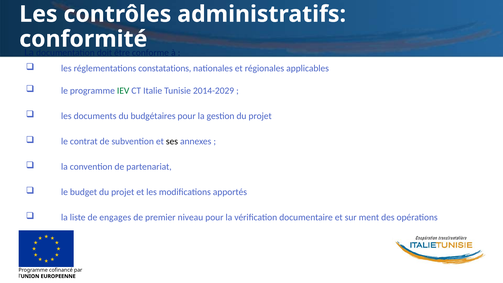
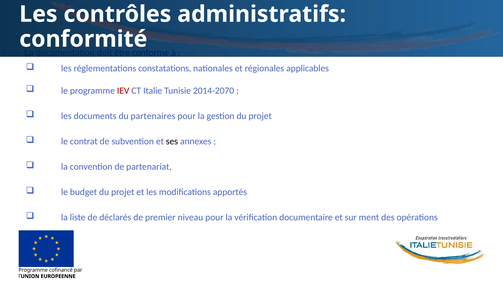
IEV colour: green -> red
2014-2029: 2014-2029 -> 2014-2070
budgétaires: budgétaires -> partenaires
engages: engages -> déclarés
